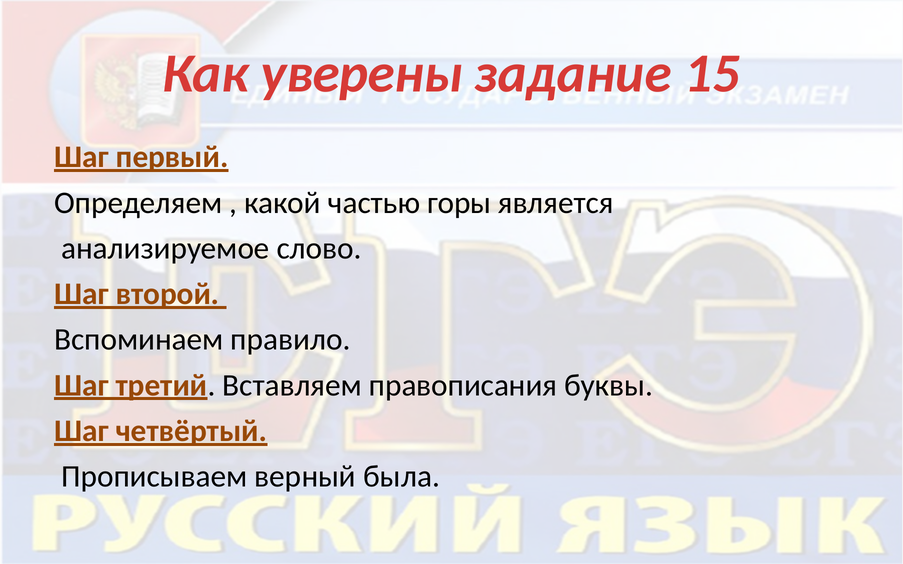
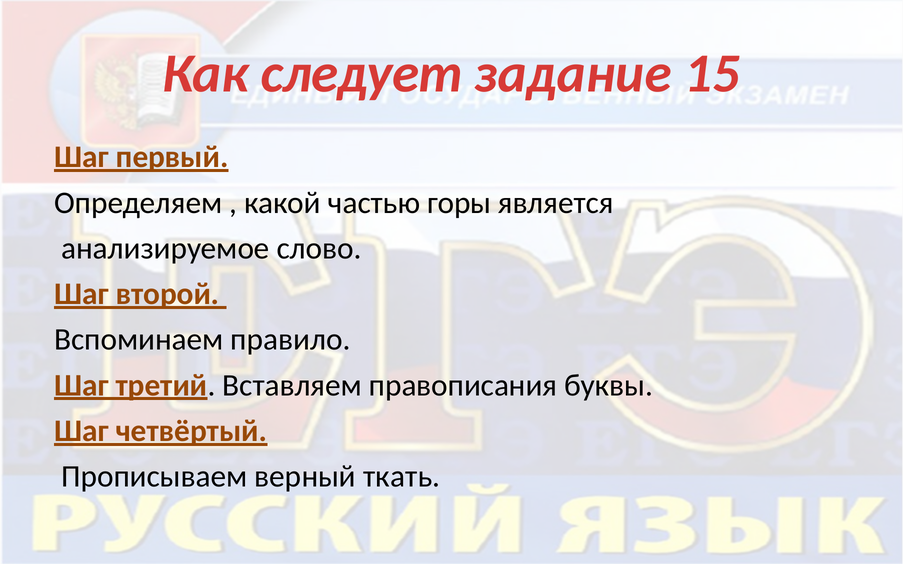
уверены: уверены -> следует
была: была -> ткать
